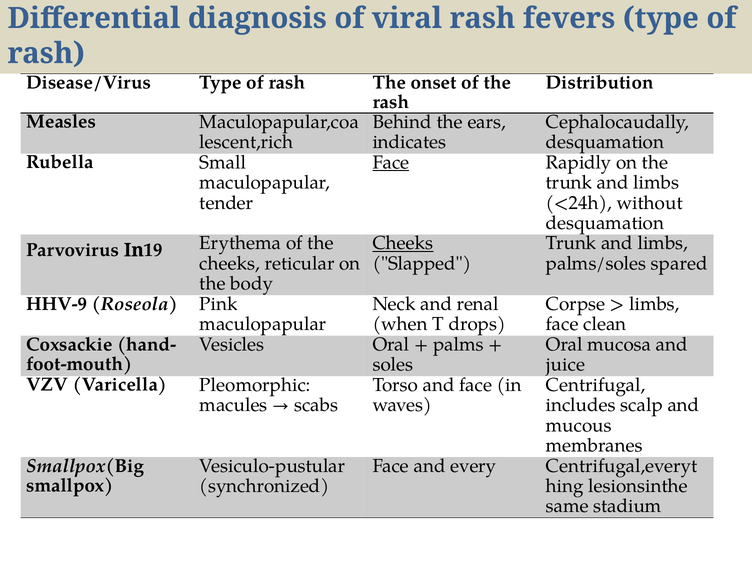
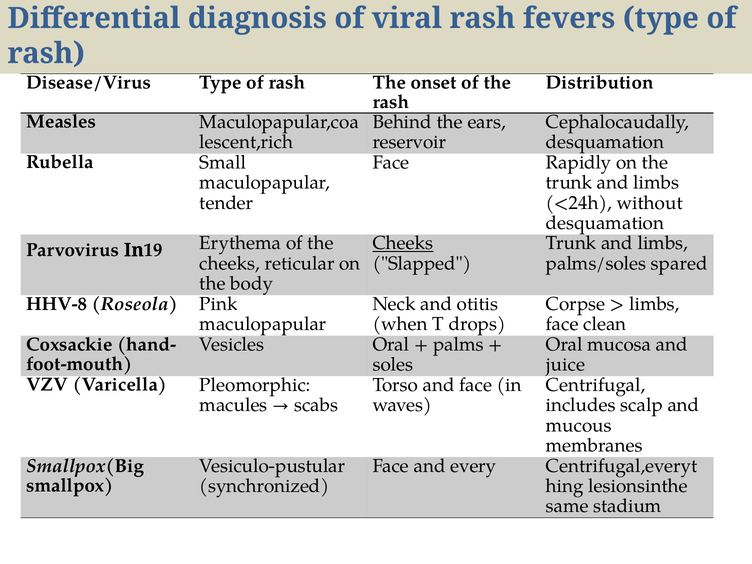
indicates: indicates -> reservoir
Face at (391, 162) underline: present -> none
HHV-9: HHV-9 -> HHV-8
renal: renal -> otitis
